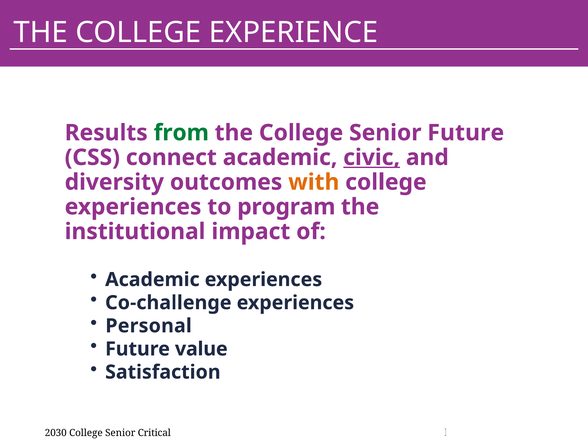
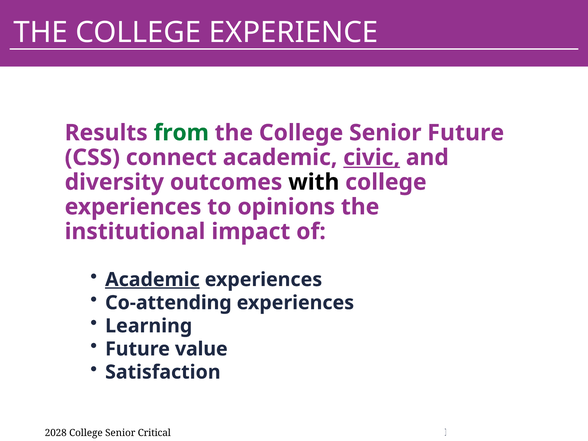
with colour: orange -> black
program: program -> opinions
Academic at (152, 280) underline: none -> present
Co-challenge: Co-challenge -> Co-attending
Personal: Personal -> Learning
2030: 2030 -> 2028
